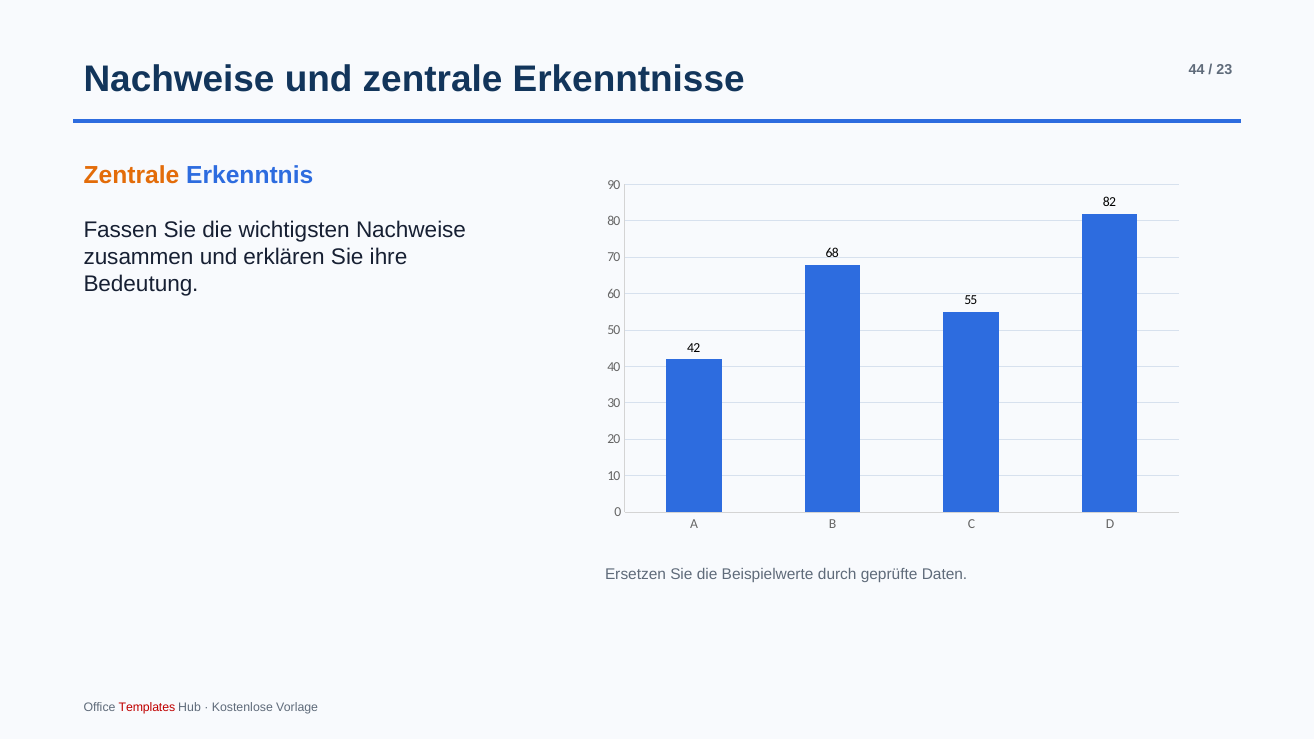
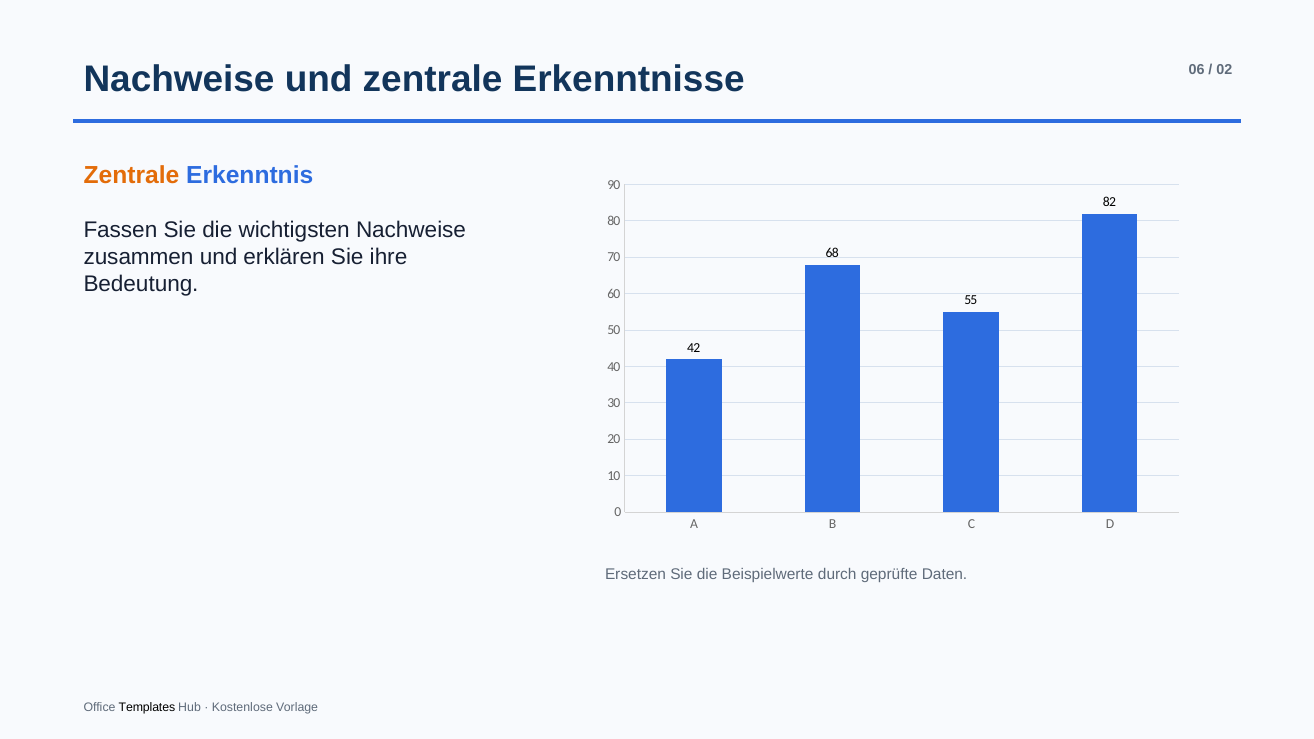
44: 44 -> 06
23: 23 -> 02
Templates colour: red -> black
